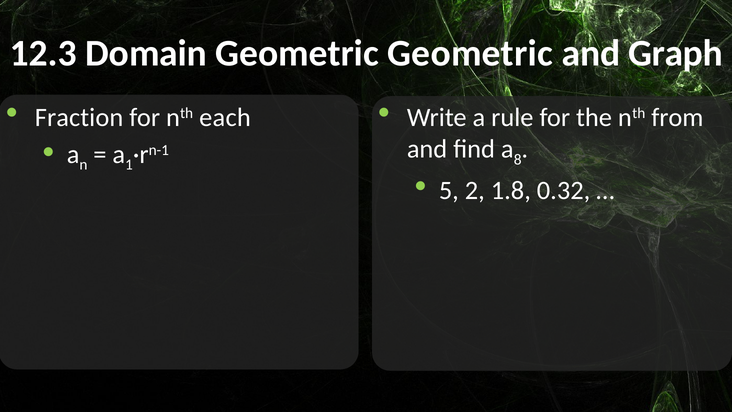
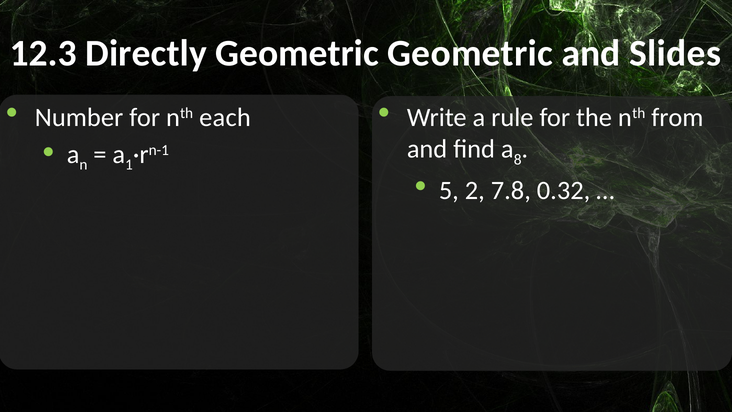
Domain: Domain -> Directly
Graph: Graph -> Slides
Fraction: Fraction -> Number
1.8: 1.8 -> 7.8
